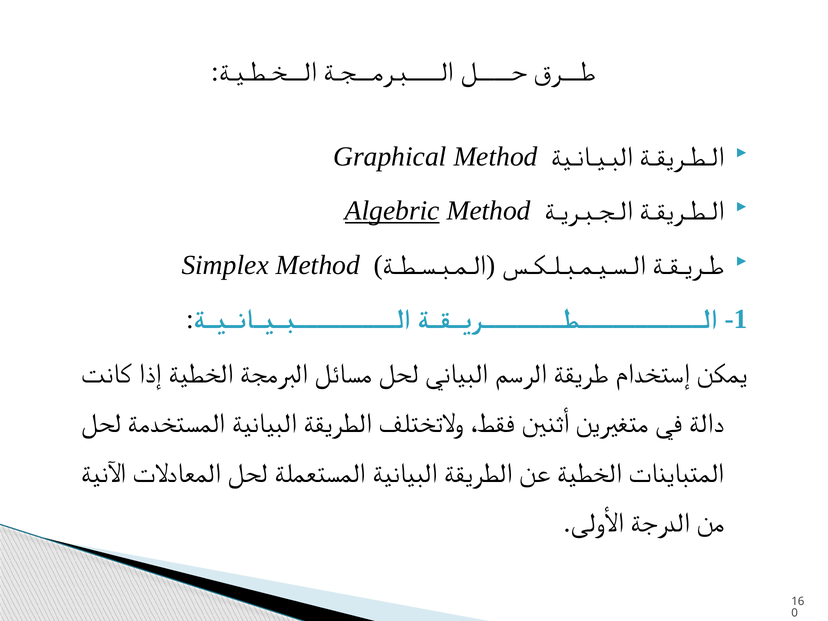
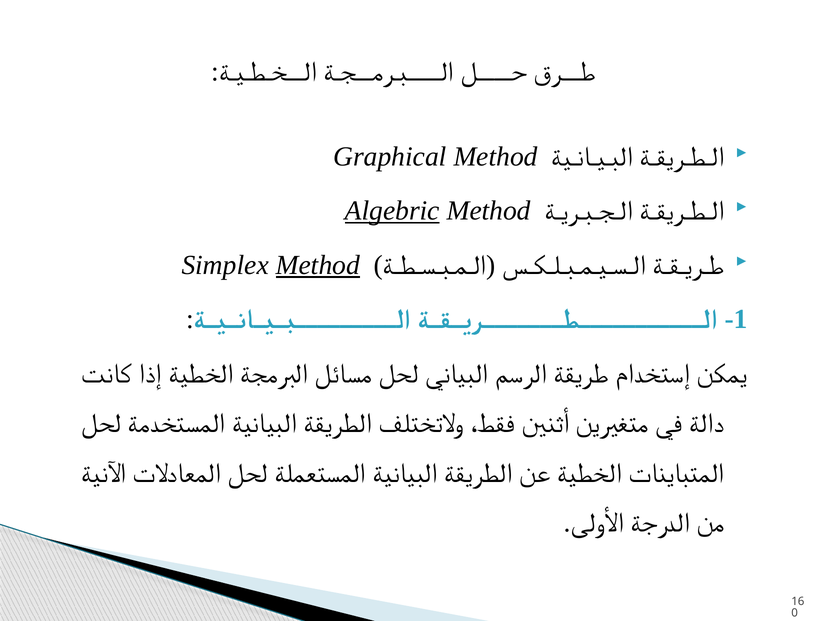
Method at (318, 265) underline: none -> present
